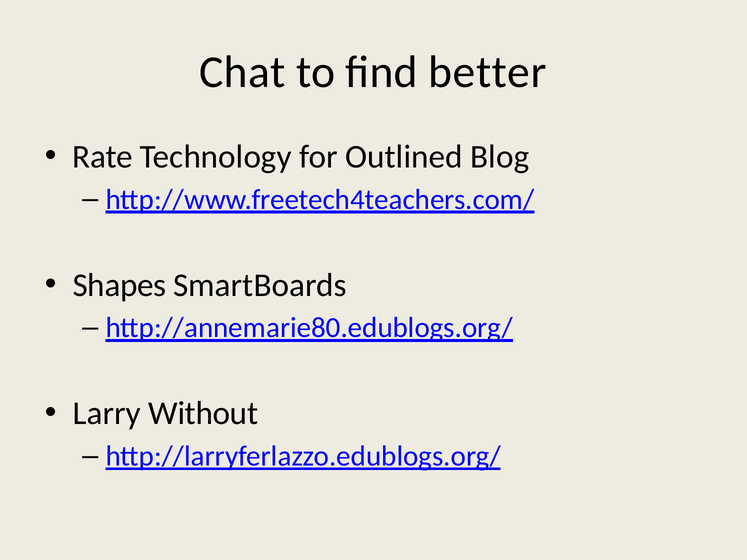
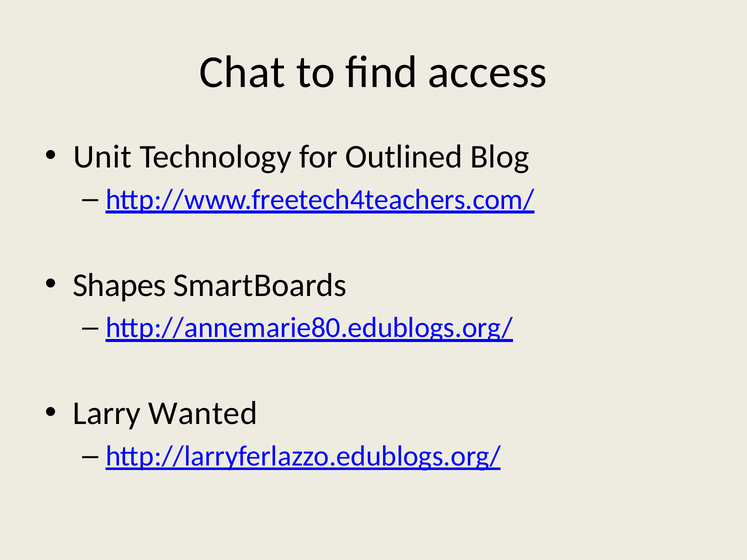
better: better -> access
Rate: Rate -> Unit
Without: Without -> Wanted
